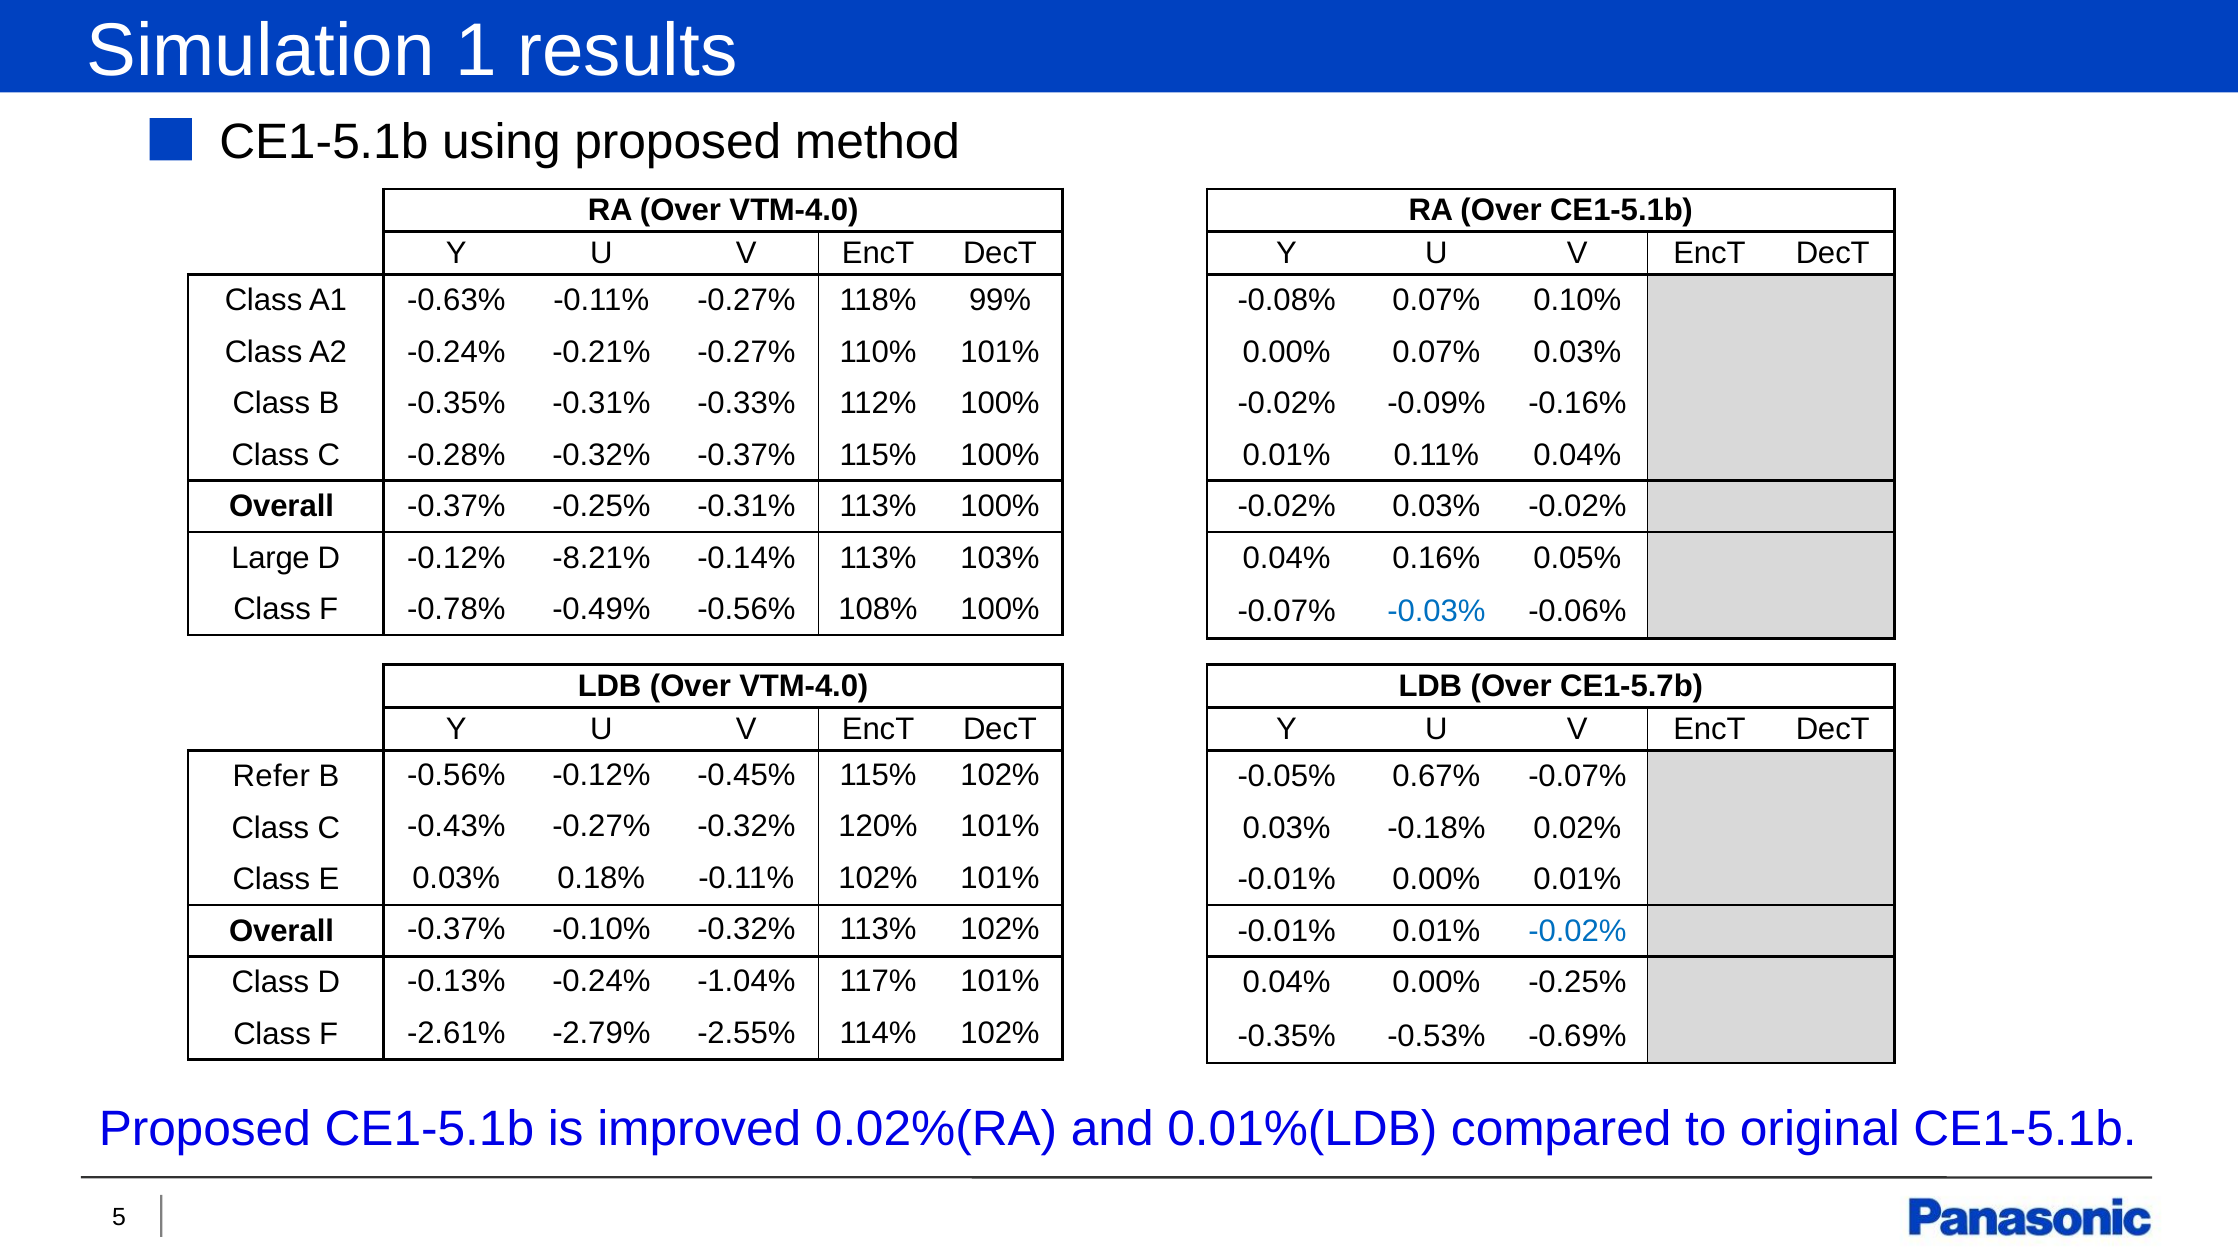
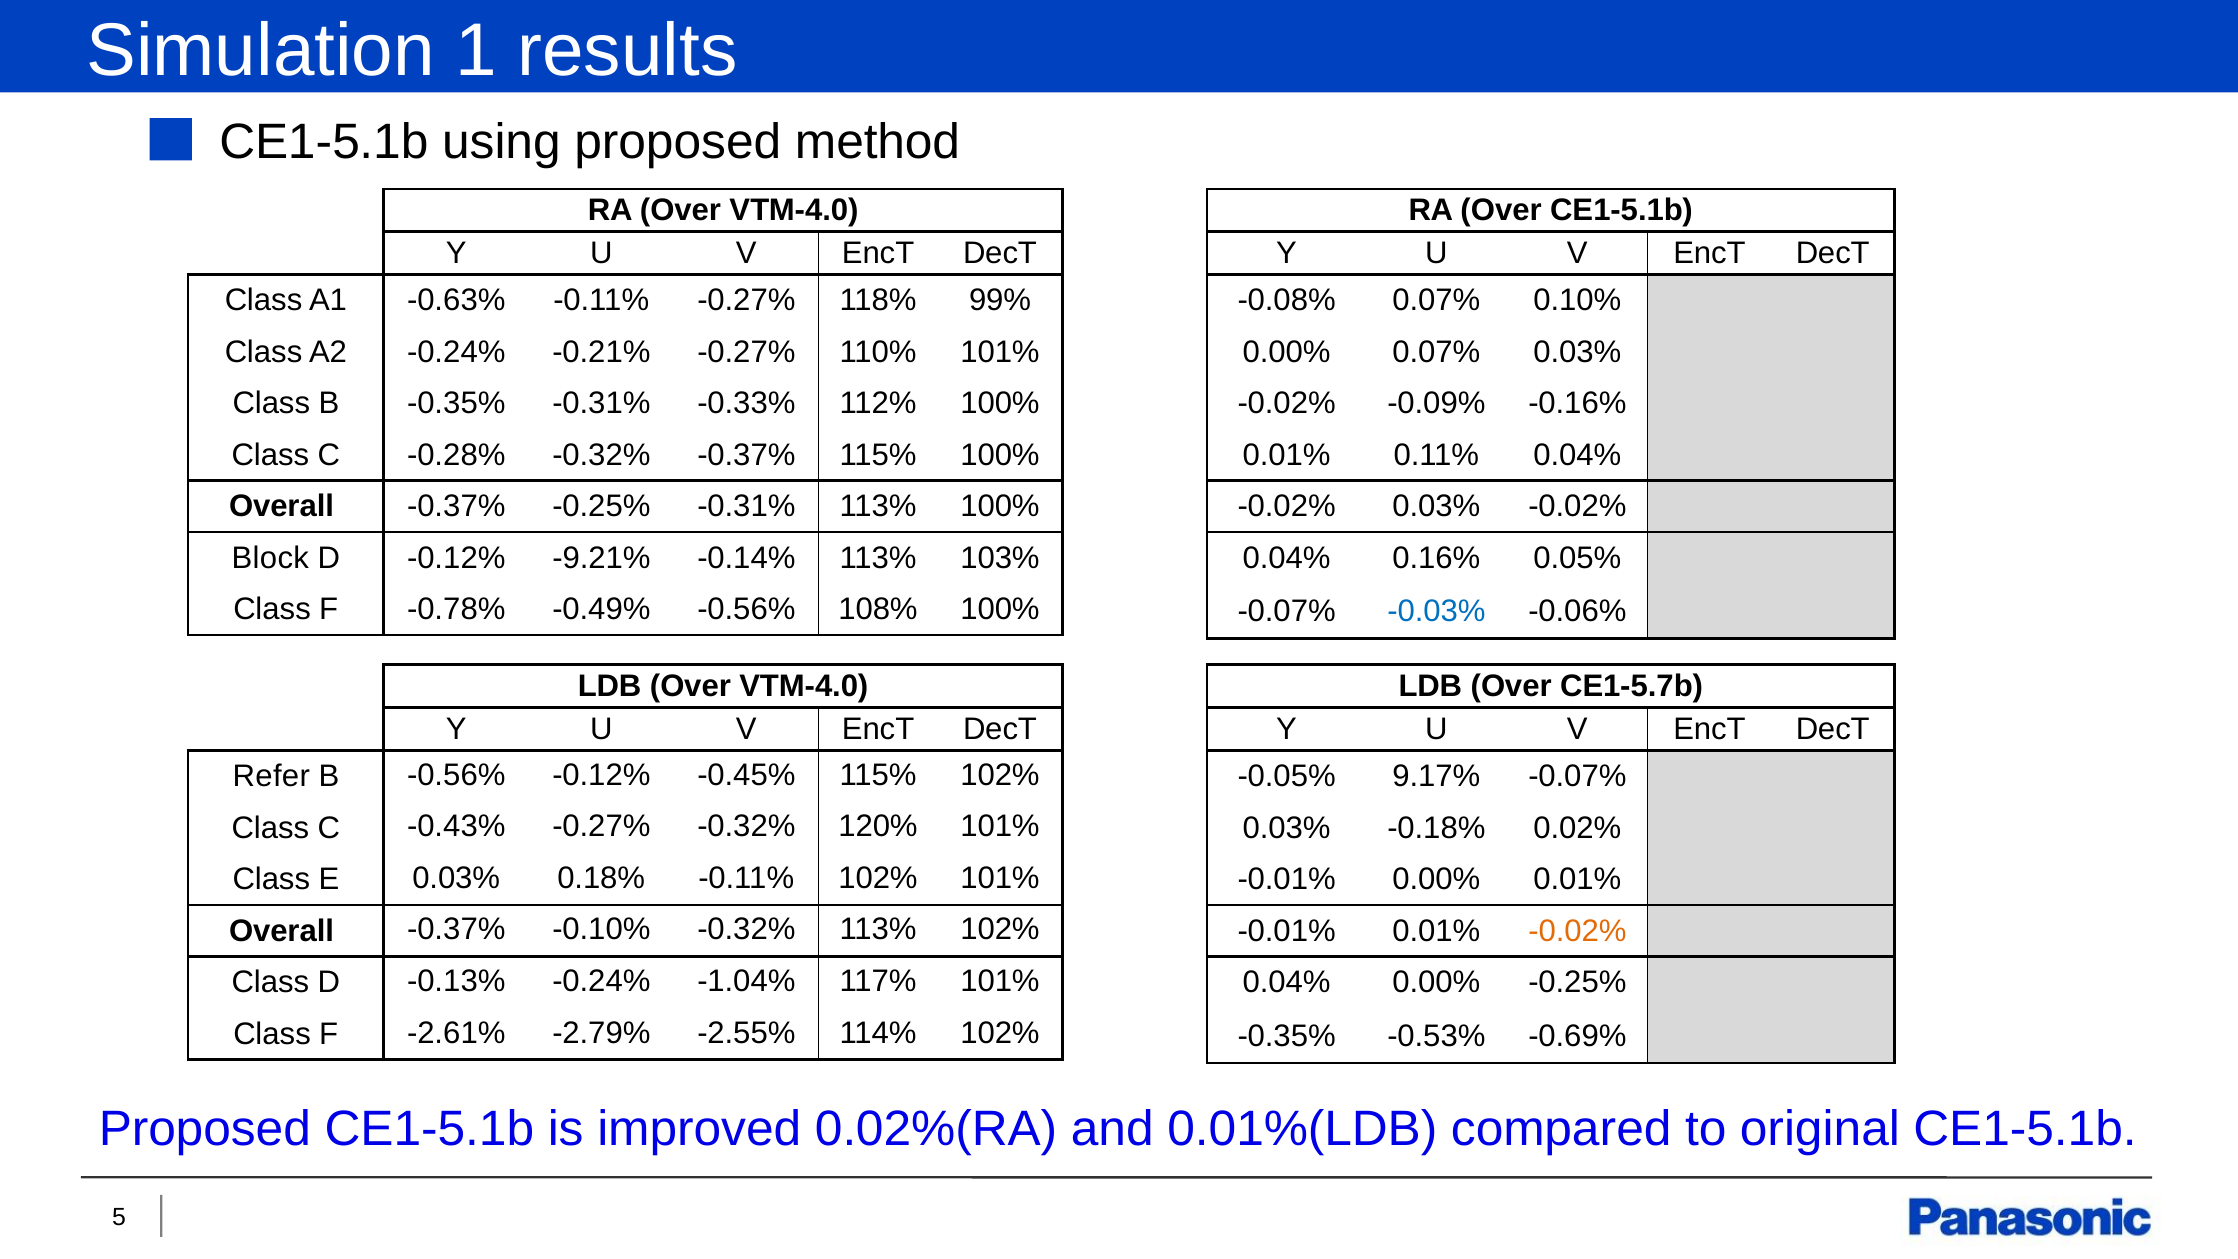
Large: Large -> Block
-8.21%: -8.21% -> -9.21%
0.67%: 0.67% -> 9.17%
-0.02% at (1577, 931) colour: blue -> orange
